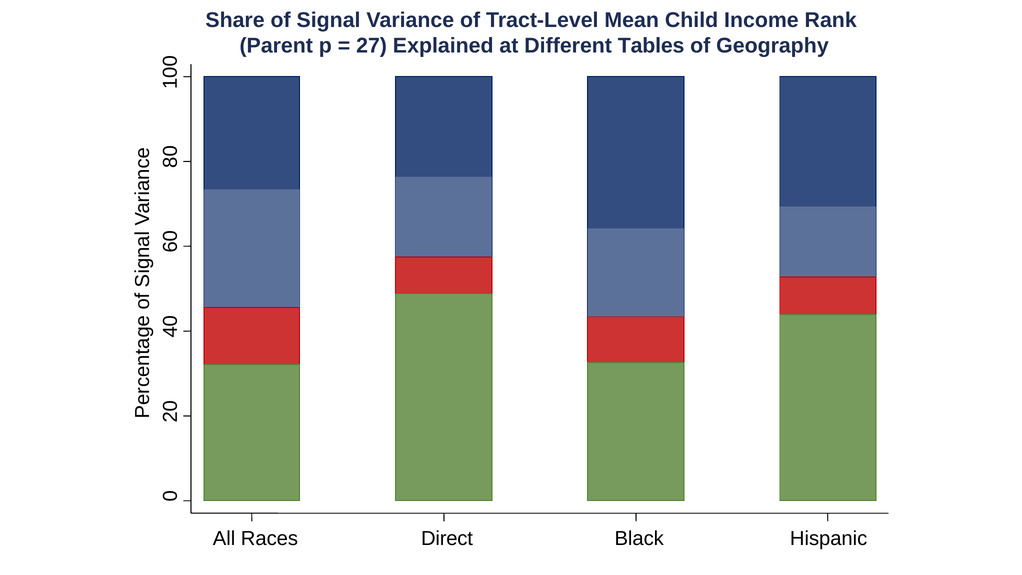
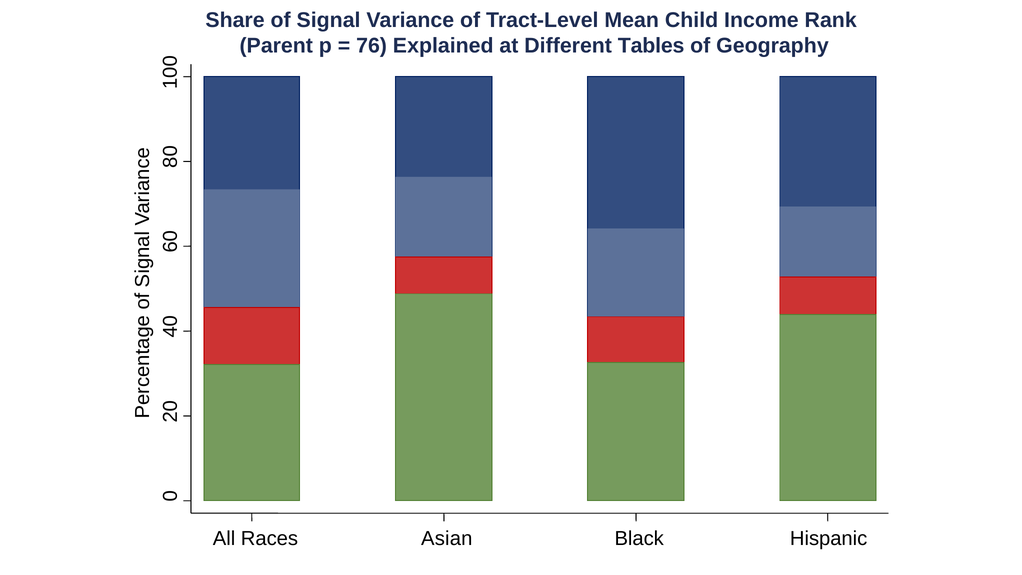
27: 27 -> 76
Direct: Direct -> Asian
